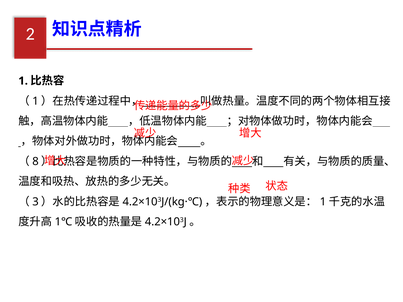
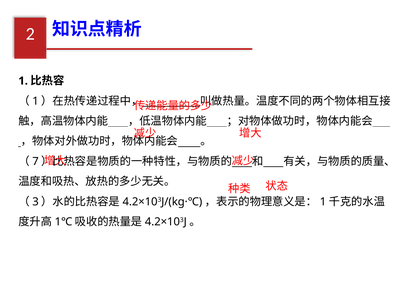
8: 8 -> 7
